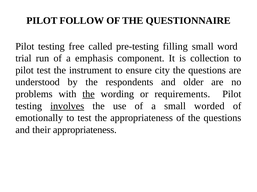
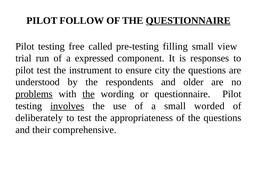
QUESTIONNAIRE at (188, 21) underline: none -> present
word: word -> view
emphasis: emphasis -> expressed
collection: collection -> responses
problems underline: none -> present
or requirements: requirements -> questionnaire
emotionally: emotionally -> deliberately
their appropriateness: appropriateness -> comprehensive
